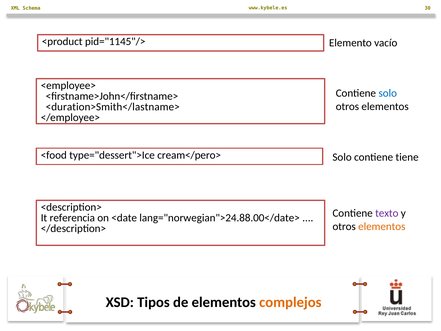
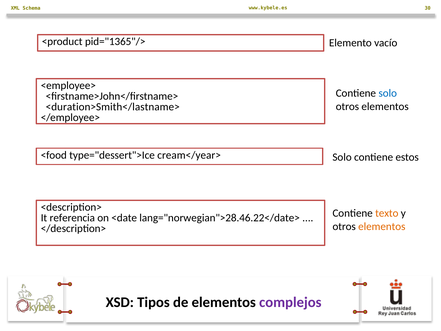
pid="1145"/>: pid="1145"/> -> pid="1365"/>
cream</pero>: cream</pero> -> cream</year>
tiene: tiene -> estos
texto colour: purple -> orange
lang="norwegian">24.88.00</date>: lang="norwegian">24.88.00</date> -> lang="norwegian">28.46.22</date>
complejos colour: orange -> purple
